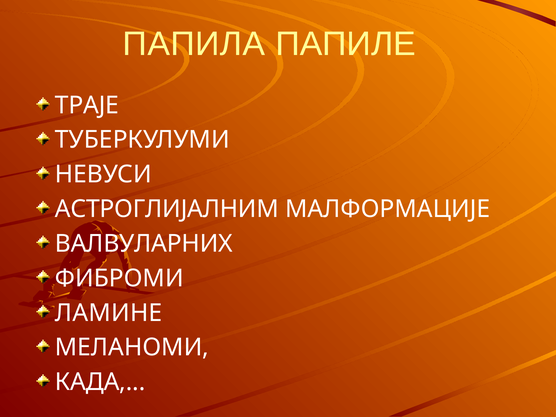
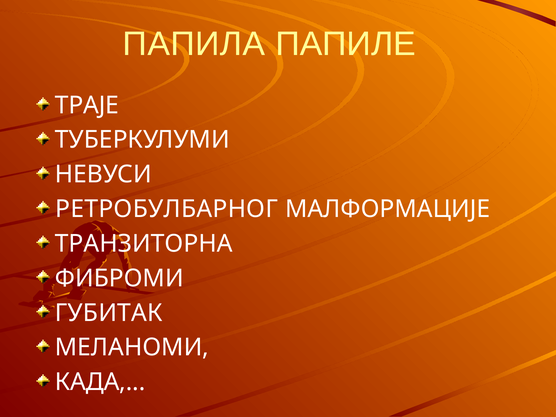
АСТРОГЛИЈАЛНИМ: АСТРОГЛИЈАЛНИМ -> РЕТРОБУЛБАРНОГ
ВАЛВУЛАРНИХ: ВАЛВУЛАРНИХ -> ТРАНЗИТОРНА
ЛАМИНЕ: ЛАМИНЕ -> ГУБИТАК
